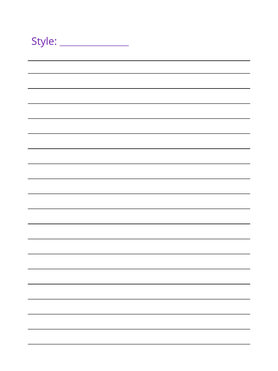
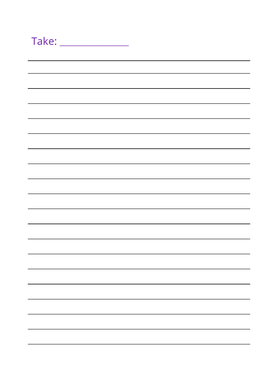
Style: Style -> Take
